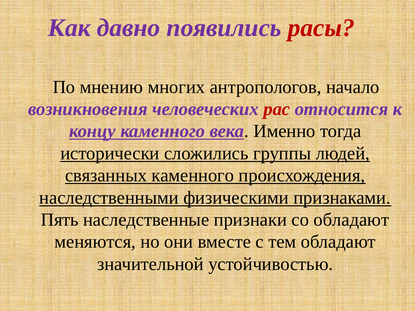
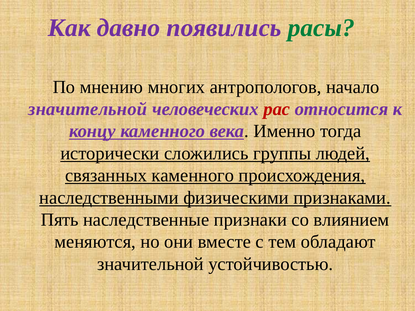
расы colour: red -> green
возникновения at (88, 109): возникновения -> значительной
со обладают: обладают -> влиянием
